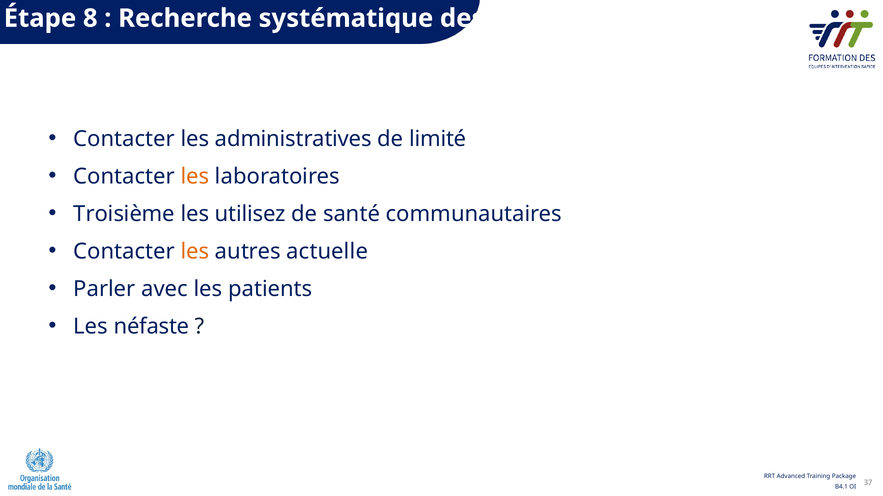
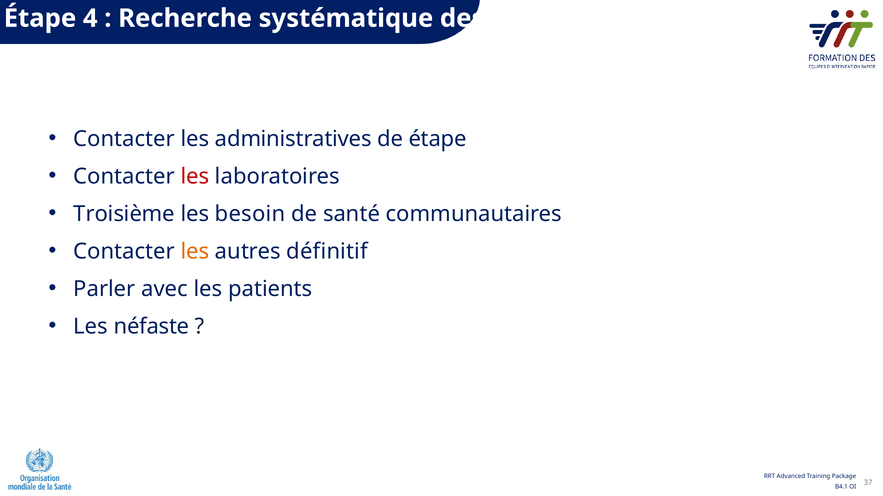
8: 8 -> 4
de limité: limité -> étape
les at (195, 177) colour: orange -> red
utilisez: utilisez -> besoin
actuelle: actuelle -> définitif
